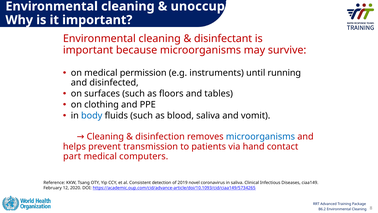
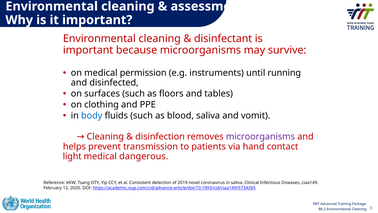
unoccupied: unoccupied -> assessment
microorganisms at (260, 137) colour: blue -> purple
part: part -> light
computers: computers -> dangerous
